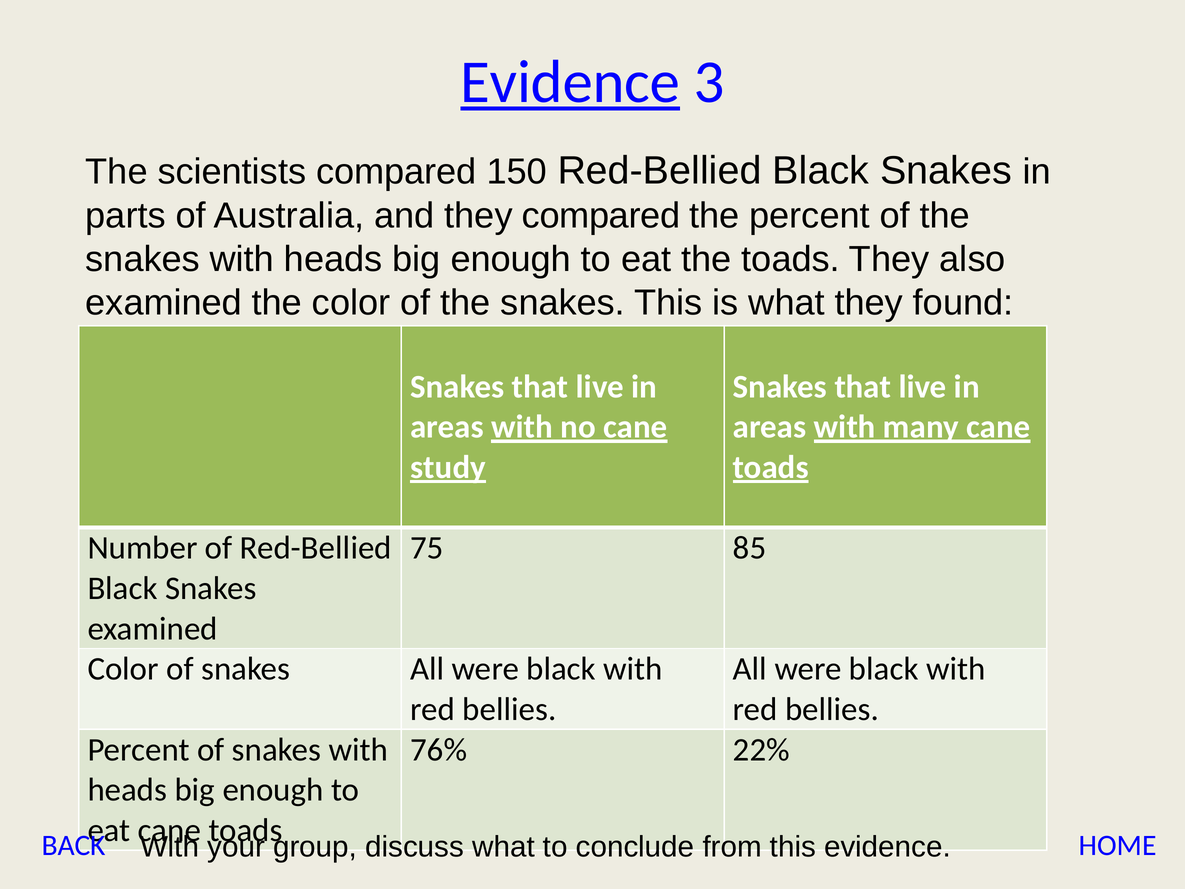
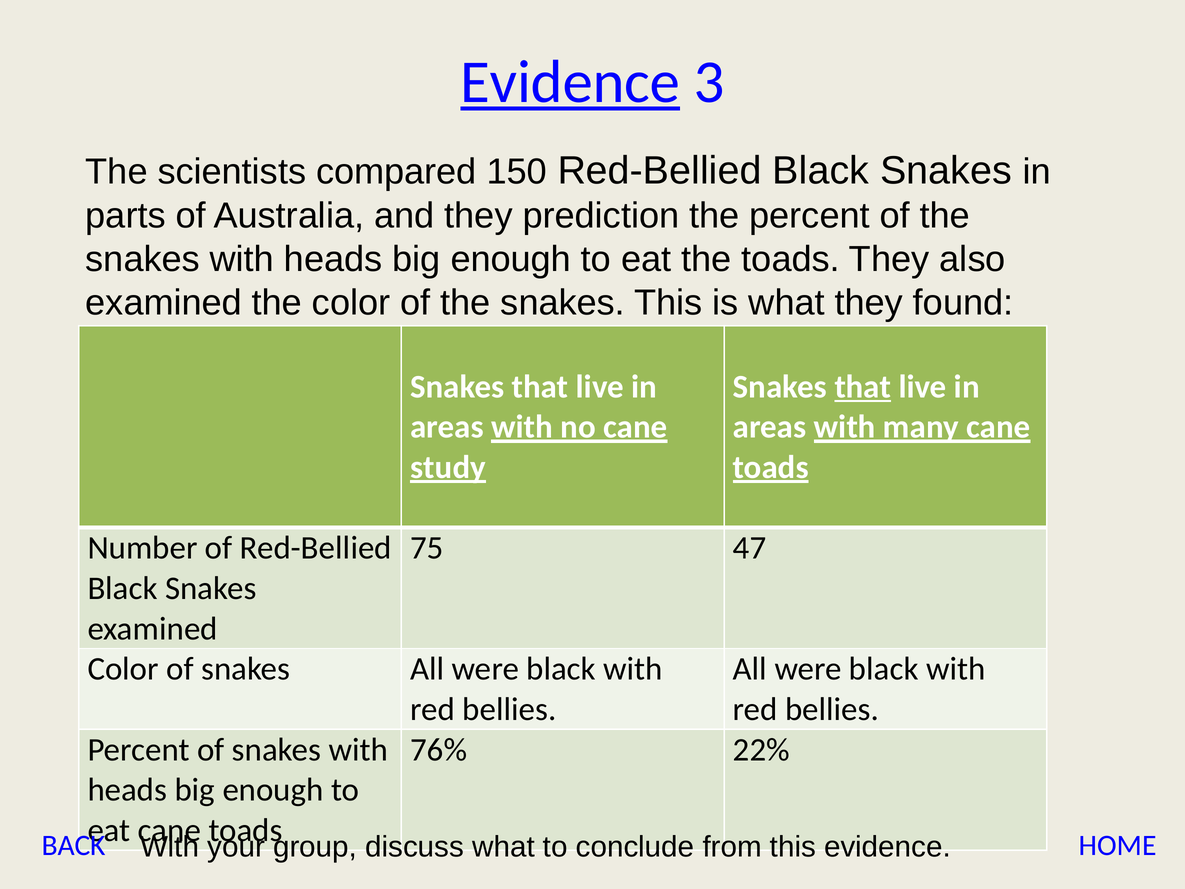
they compared: compared -> prediction
that at (863, 387) underline: none -> present
85: 85 -> 47
